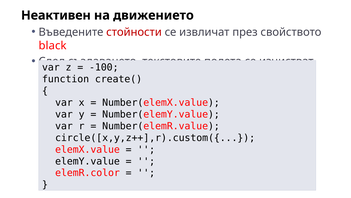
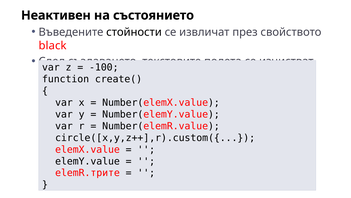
движението: движението -> състоянието
стойности colour: red -> black
elemR.color: elemR.color -> elemR.трите
